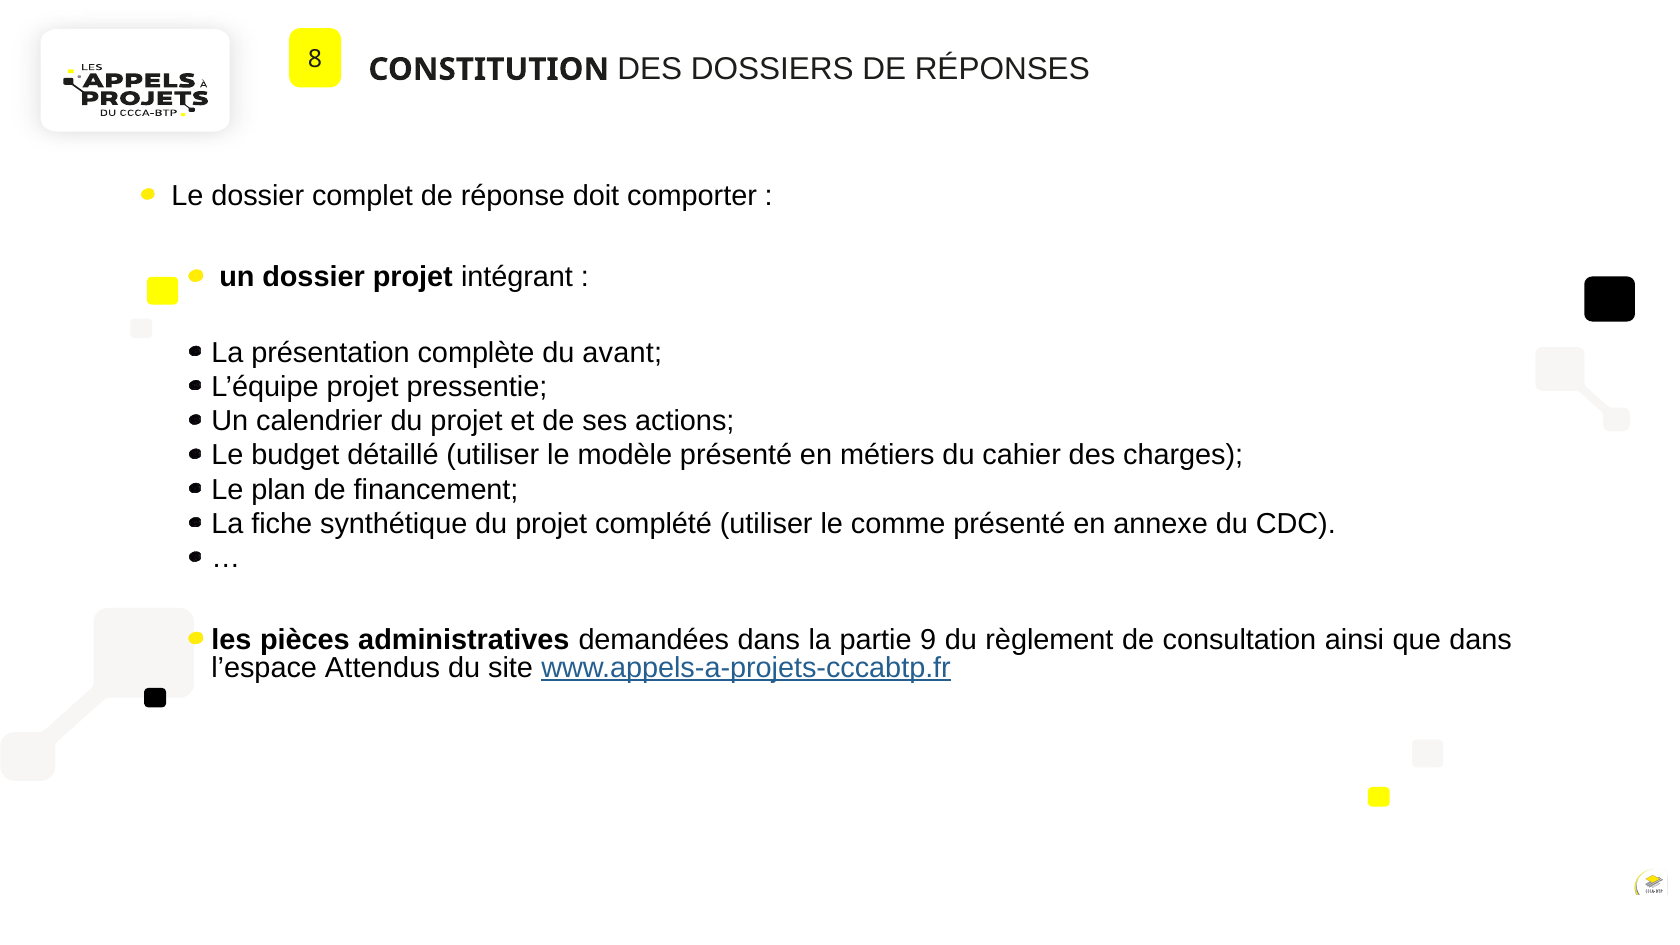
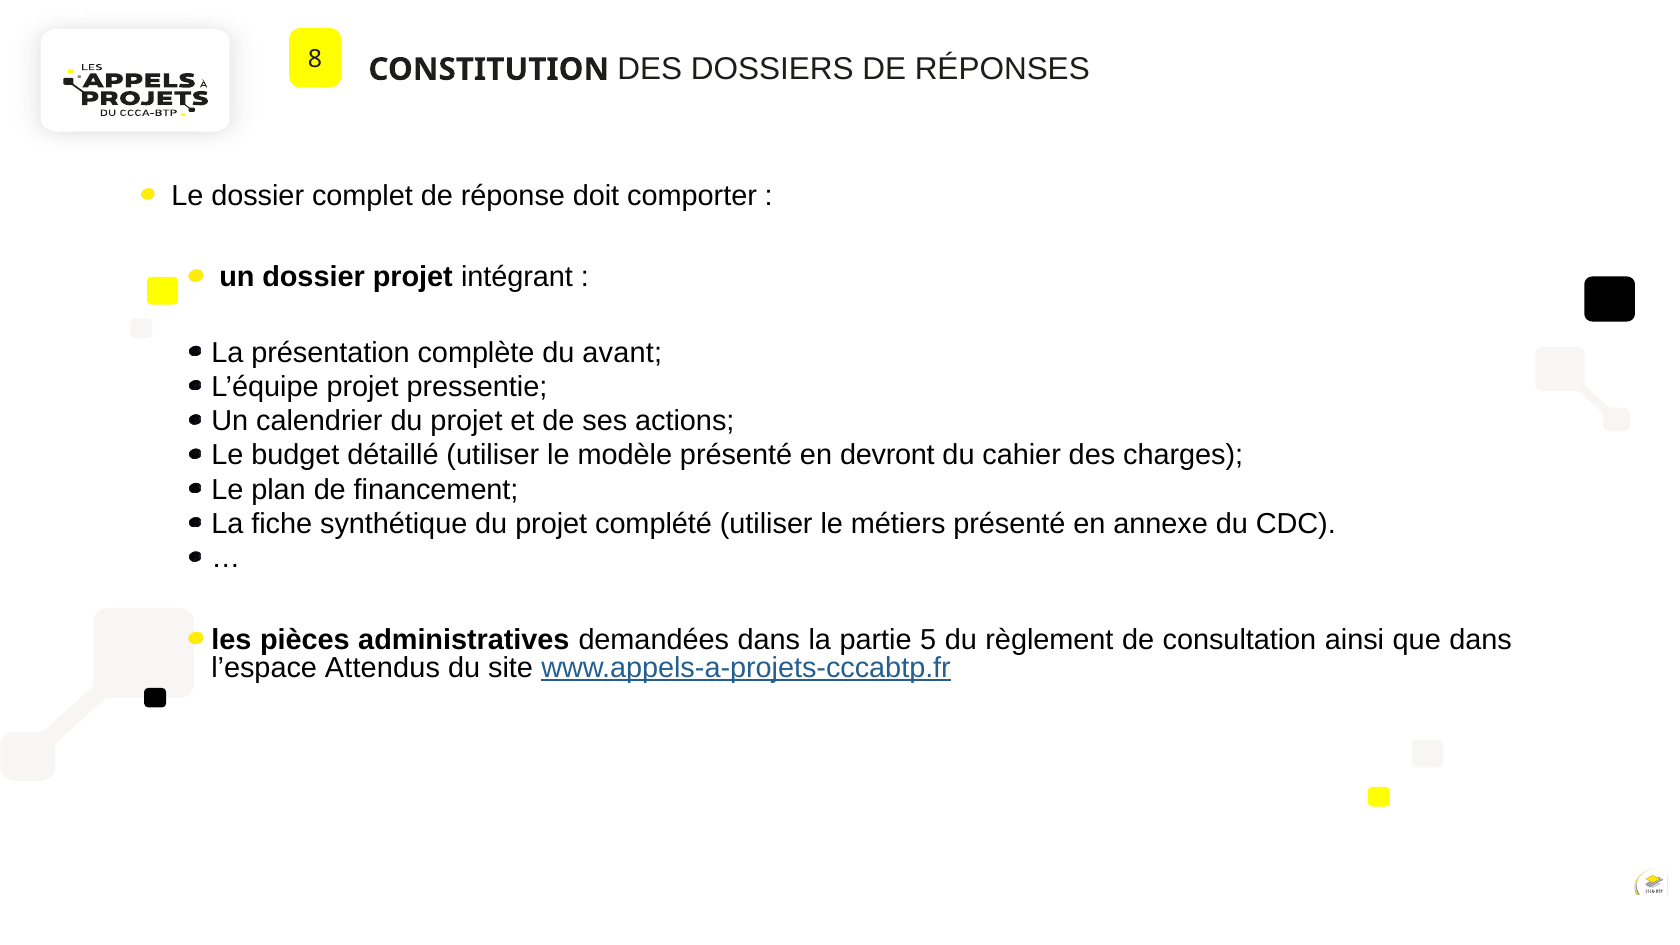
métiers: métiers -> devront
comme: comme -> métiers
9: 9 -> 5
